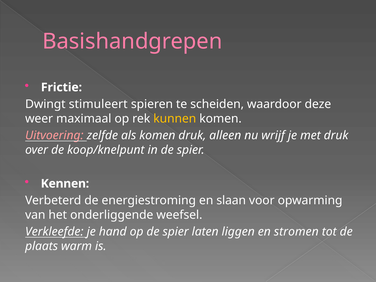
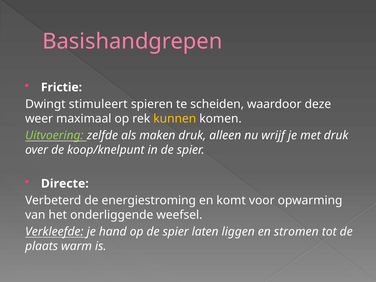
Uitvoering colour: pink -> light green
als komen: komen -> maken
Kennen: Kennen -> Directe
slaan: slaan -> komt
